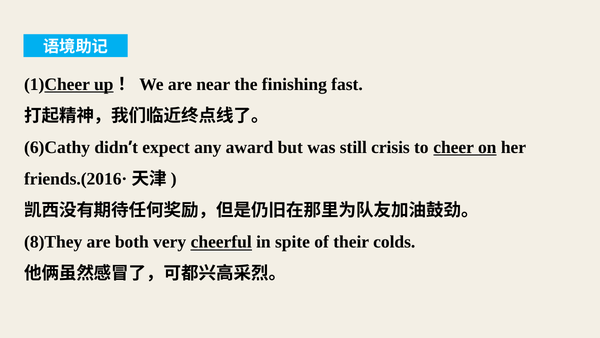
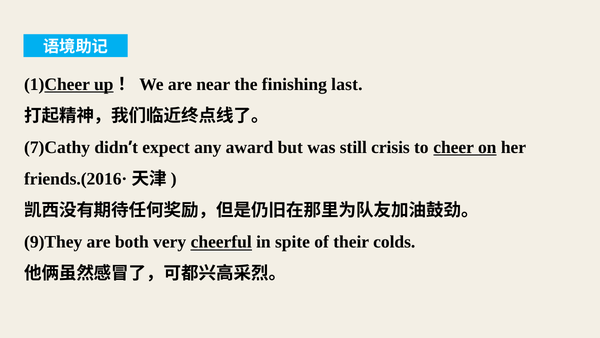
fast: fast -> last
6)Cathy: 6)Cathy -> 7)Cathy
8)They: 8)They -> 9)They
